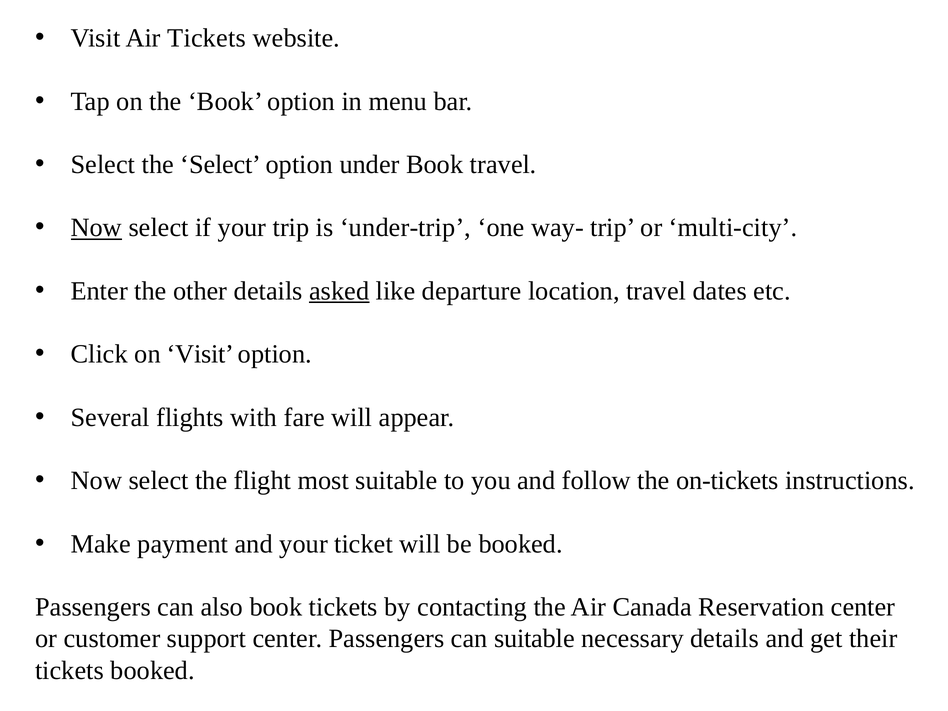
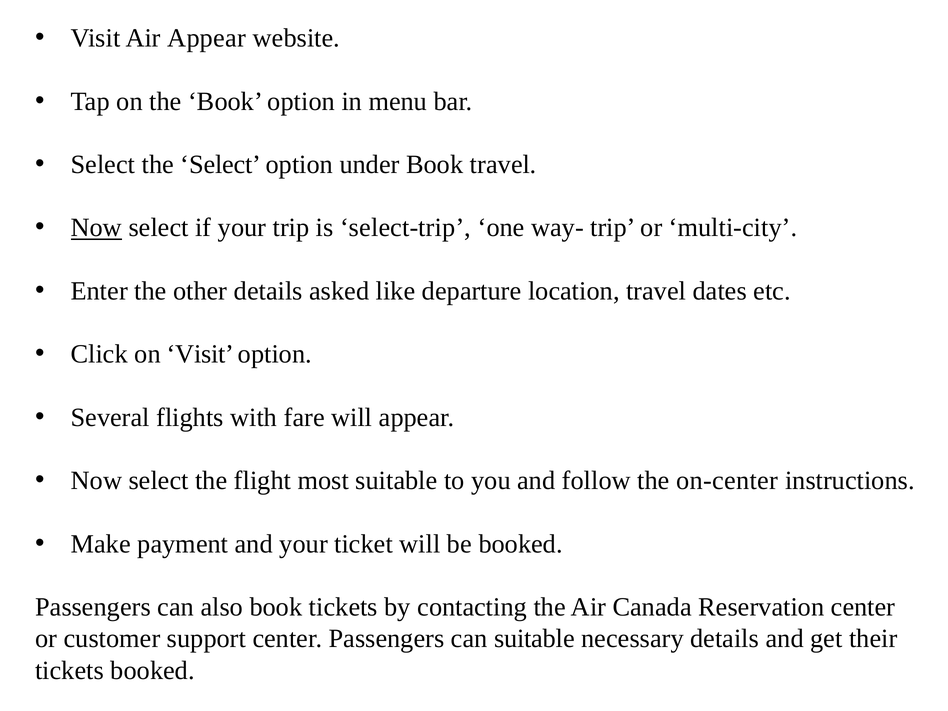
Air Tickets: Tickets -> Appear
under-trip: under-trip -> select-trip
asked underline: present -> none
on-tickets: on-tickets -> on-center
